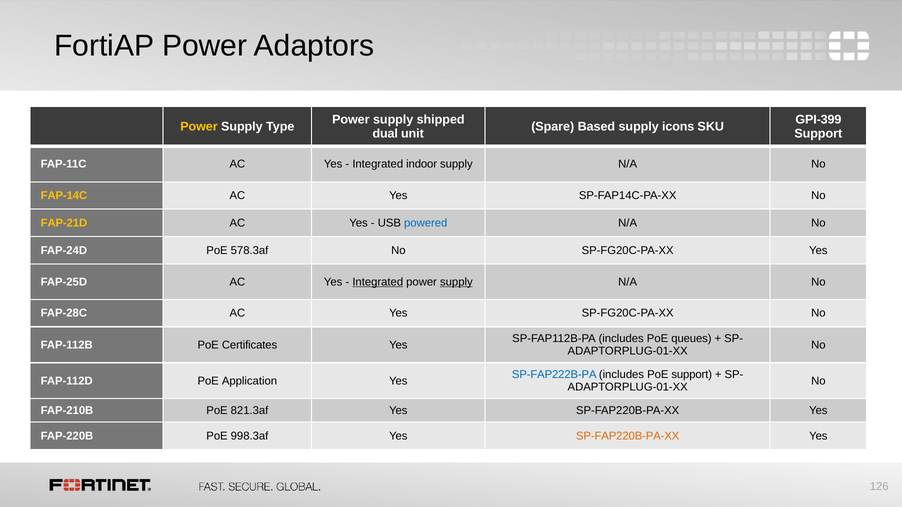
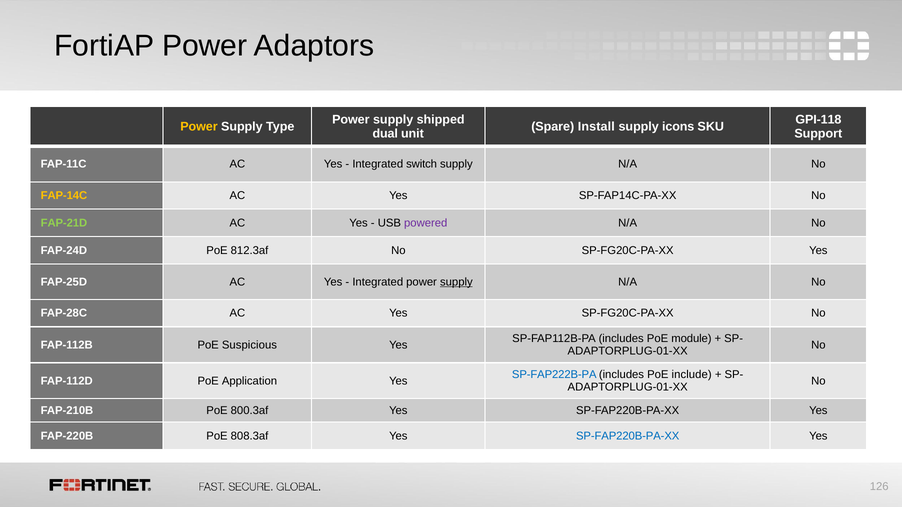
GPI-399: GPI-399 -> GPI-118
Based: Based -> Install
indoor: indoor -> switch
FAP-21D colour: yellow -> light green
powered colour: blue -> purple
578.3af: 578.3af -> 812.3af
Integrated at (378, 282) underline: present -> none
queues: queues -> module
Certificates: Certificates -> Suspicious
PoE support: support -> include
821.3af: 821.3af -> 800.3af
998.3af: 998.3af -> 808.3af
SP-FAP220B-PA-XX at (628, 436) colour: orange -> blue
